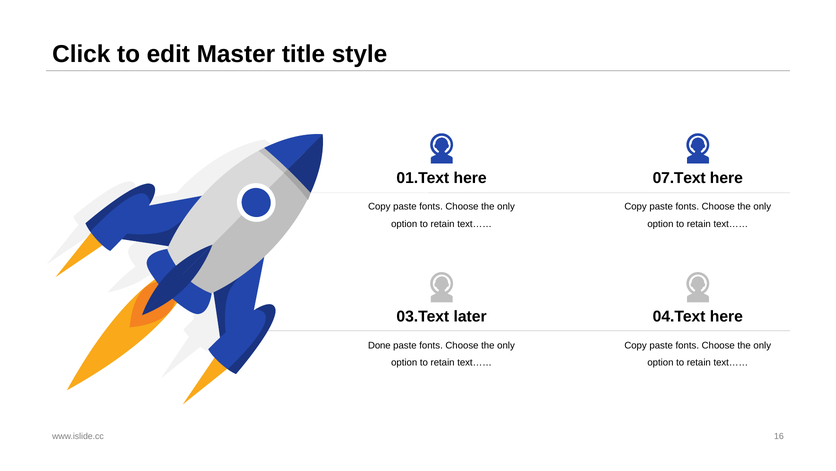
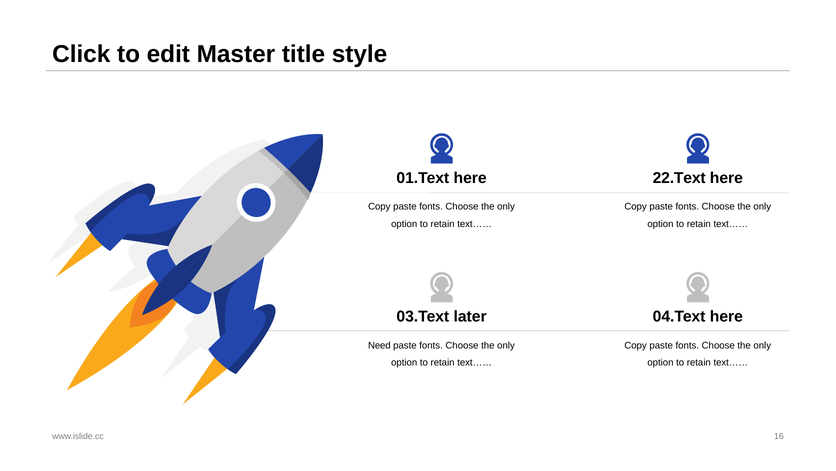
07.Text: 07.Text -> 22.Text
Done: Done -> Need
